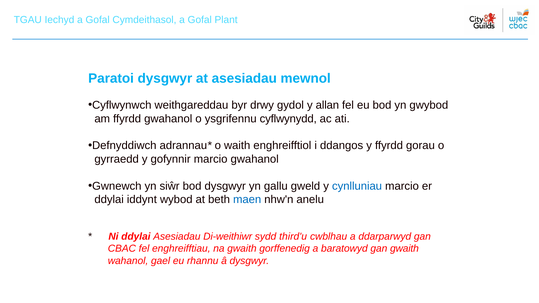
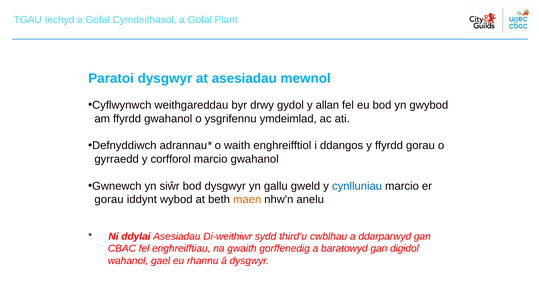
cyflwynydd: cyflwynydd -> ymdeimlad
gofynnir: gofynnir -> corfforol
ddylai at (109, 200): ddylai -> gorau
maen colour: blue -> orange
gan gwaith: gwaith -> digidol
